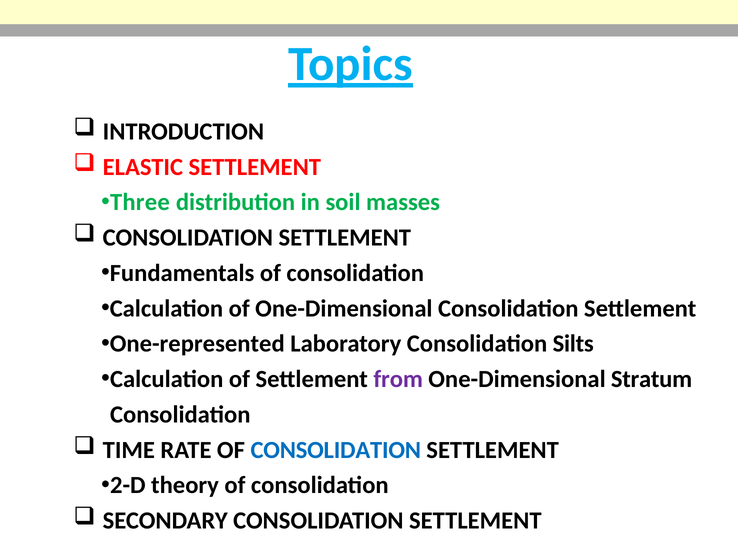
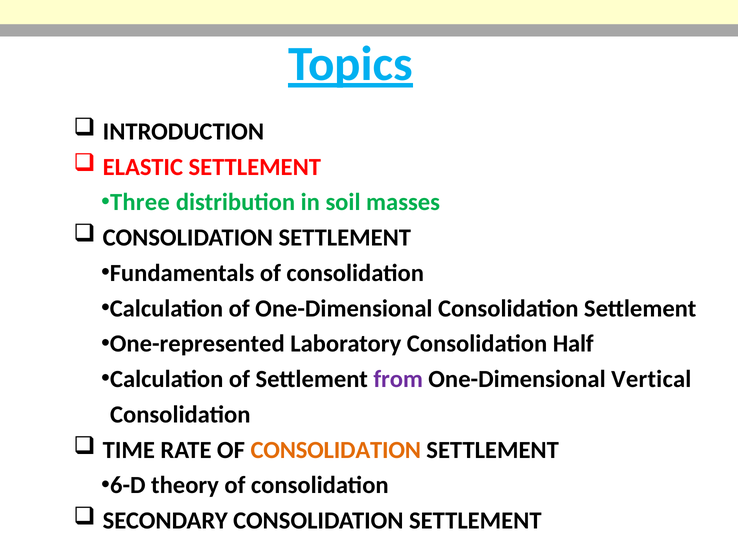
Silts: Silts -> Half
Stratum: Stratum -> Vertical
CONSOLIDATION at (336, 450) colour: blue -> orange
2-D: 2-D -> 6-D
